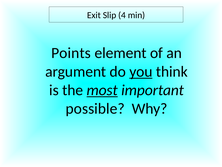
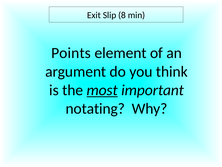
4: 4 -> 8
you underline: present -> none
possible: possible -> notating
